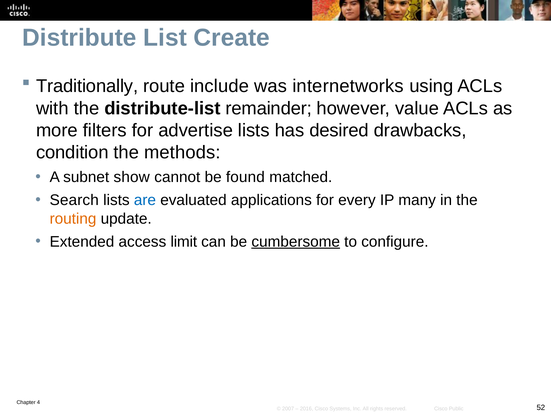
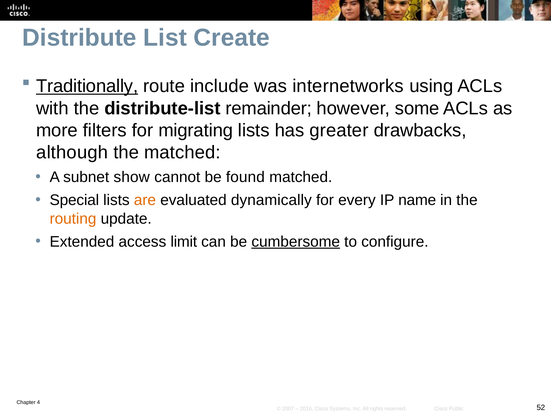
Traditionally underline: none -> present
value: value -> some
advertise: advertise -> migrating
desired: desired -> greater
condition: condition -> although
the methods: methods -> matched
Search: Search -> Special
are colour: blue -> orange
applications: applications -> dynamically
many: many -> name
